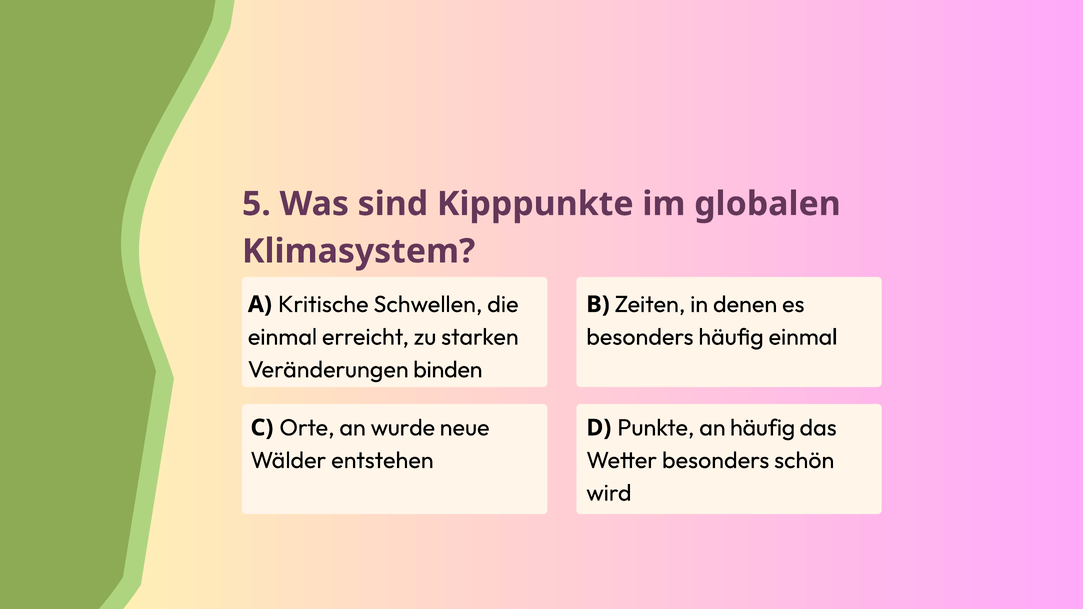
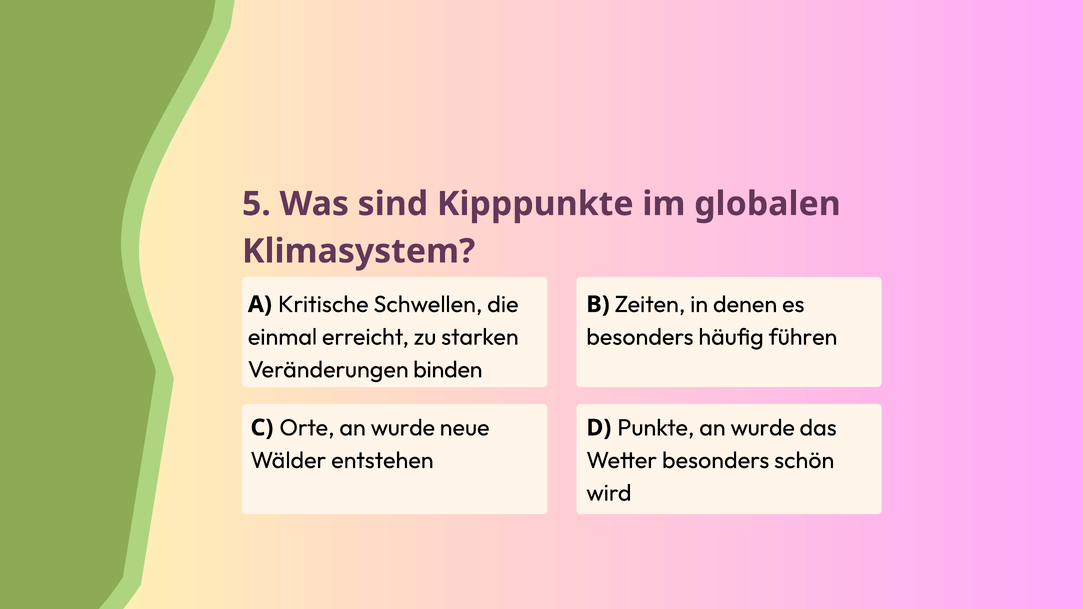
häufig einmal: einmal -> führen
Punkte an häufig: häufig -> wurde
